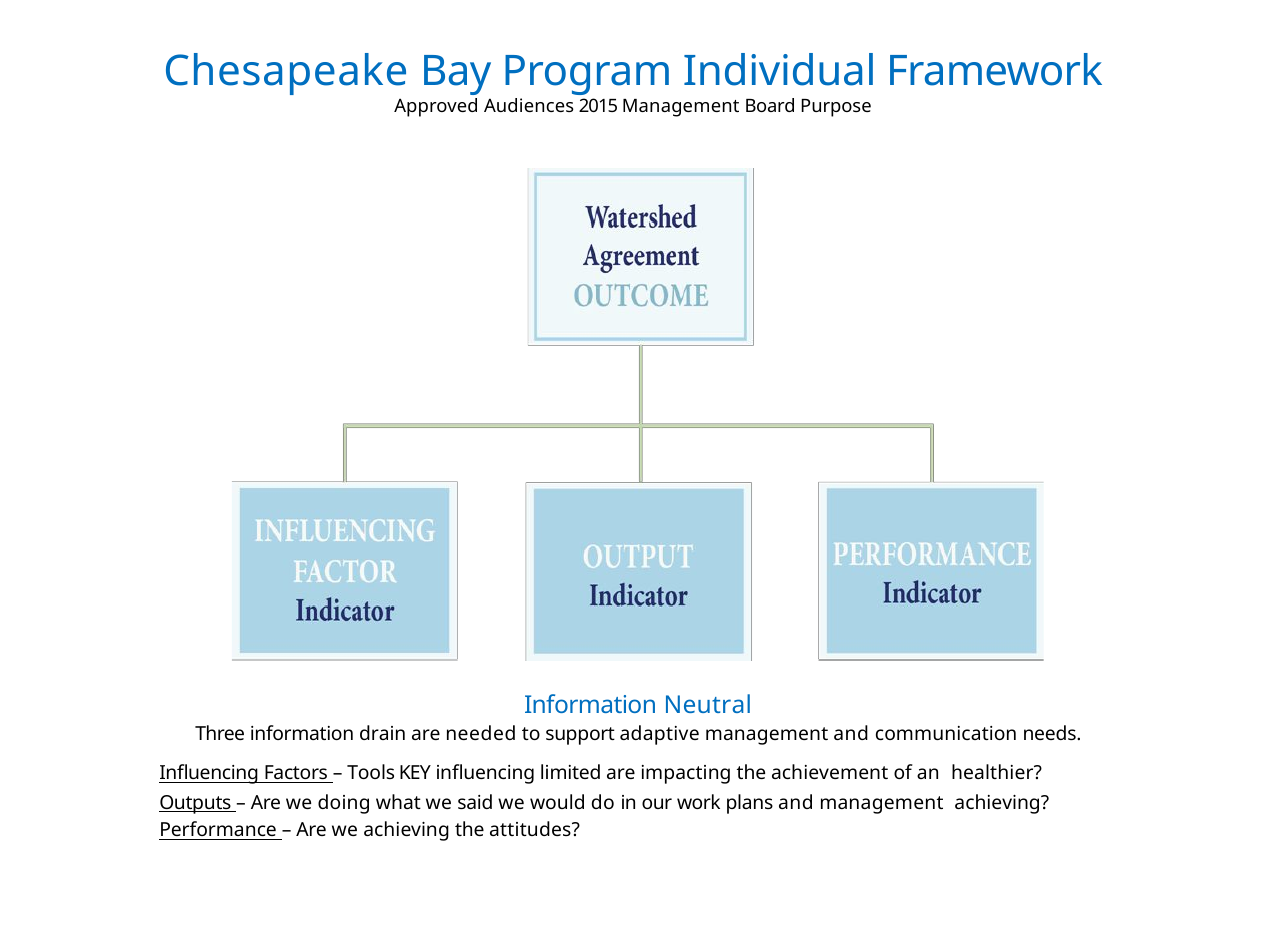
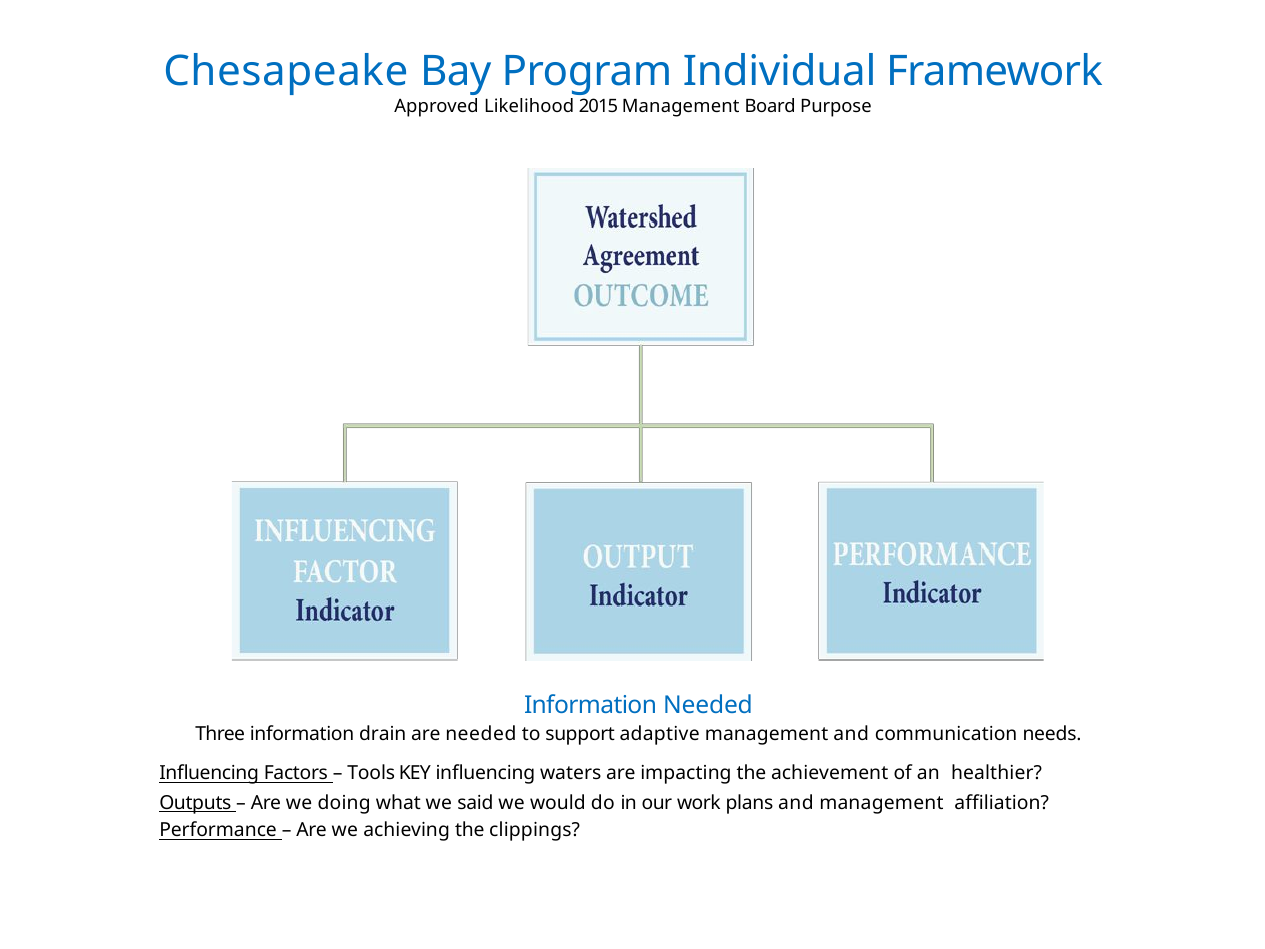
Audiences: Audiences -> Likelihood
Information Neutral: Neutral -> Needed
limited: limited -> waters
management achieving: achieving -> affiliation
attitudes: attitudes -> clippings
